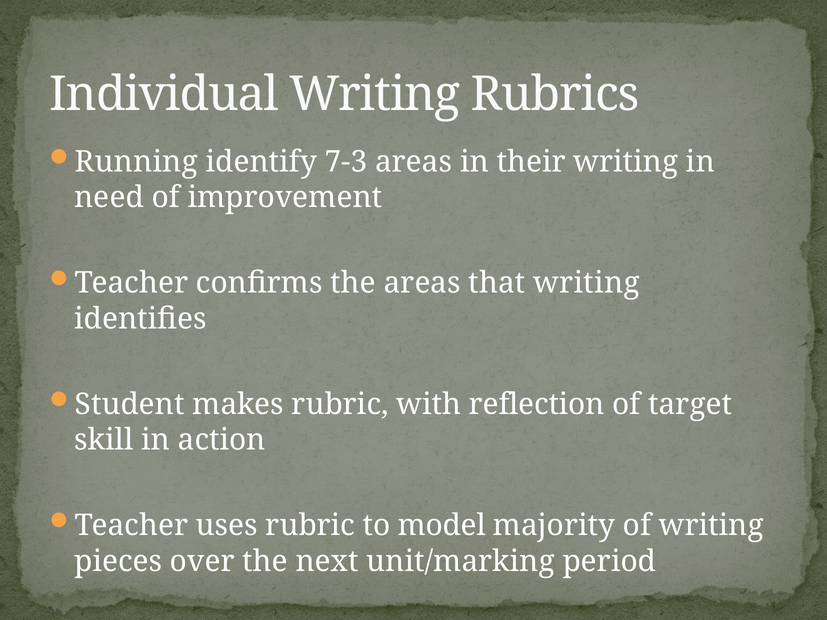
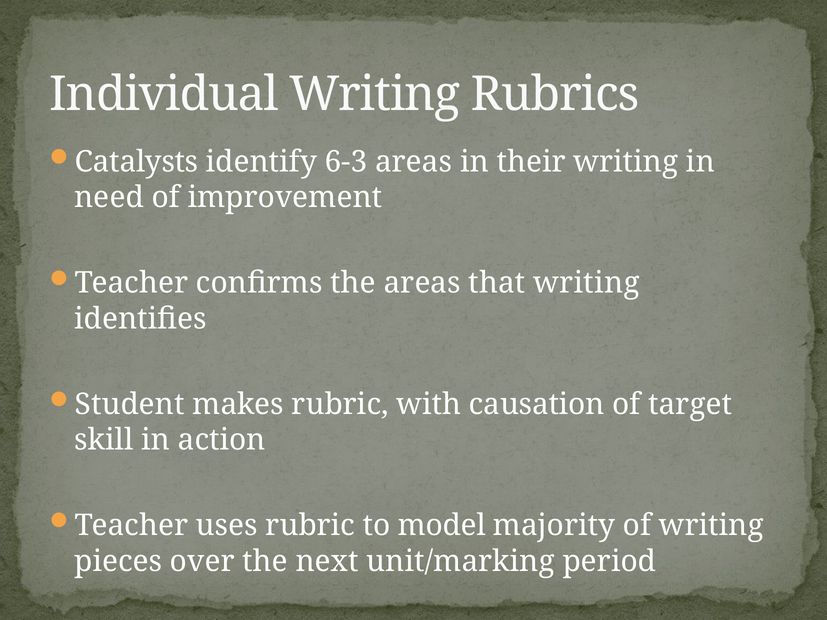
Running: Running -> Catalysts
7-3: 7-3 -> 6-3
reflection: reflection -> causation
